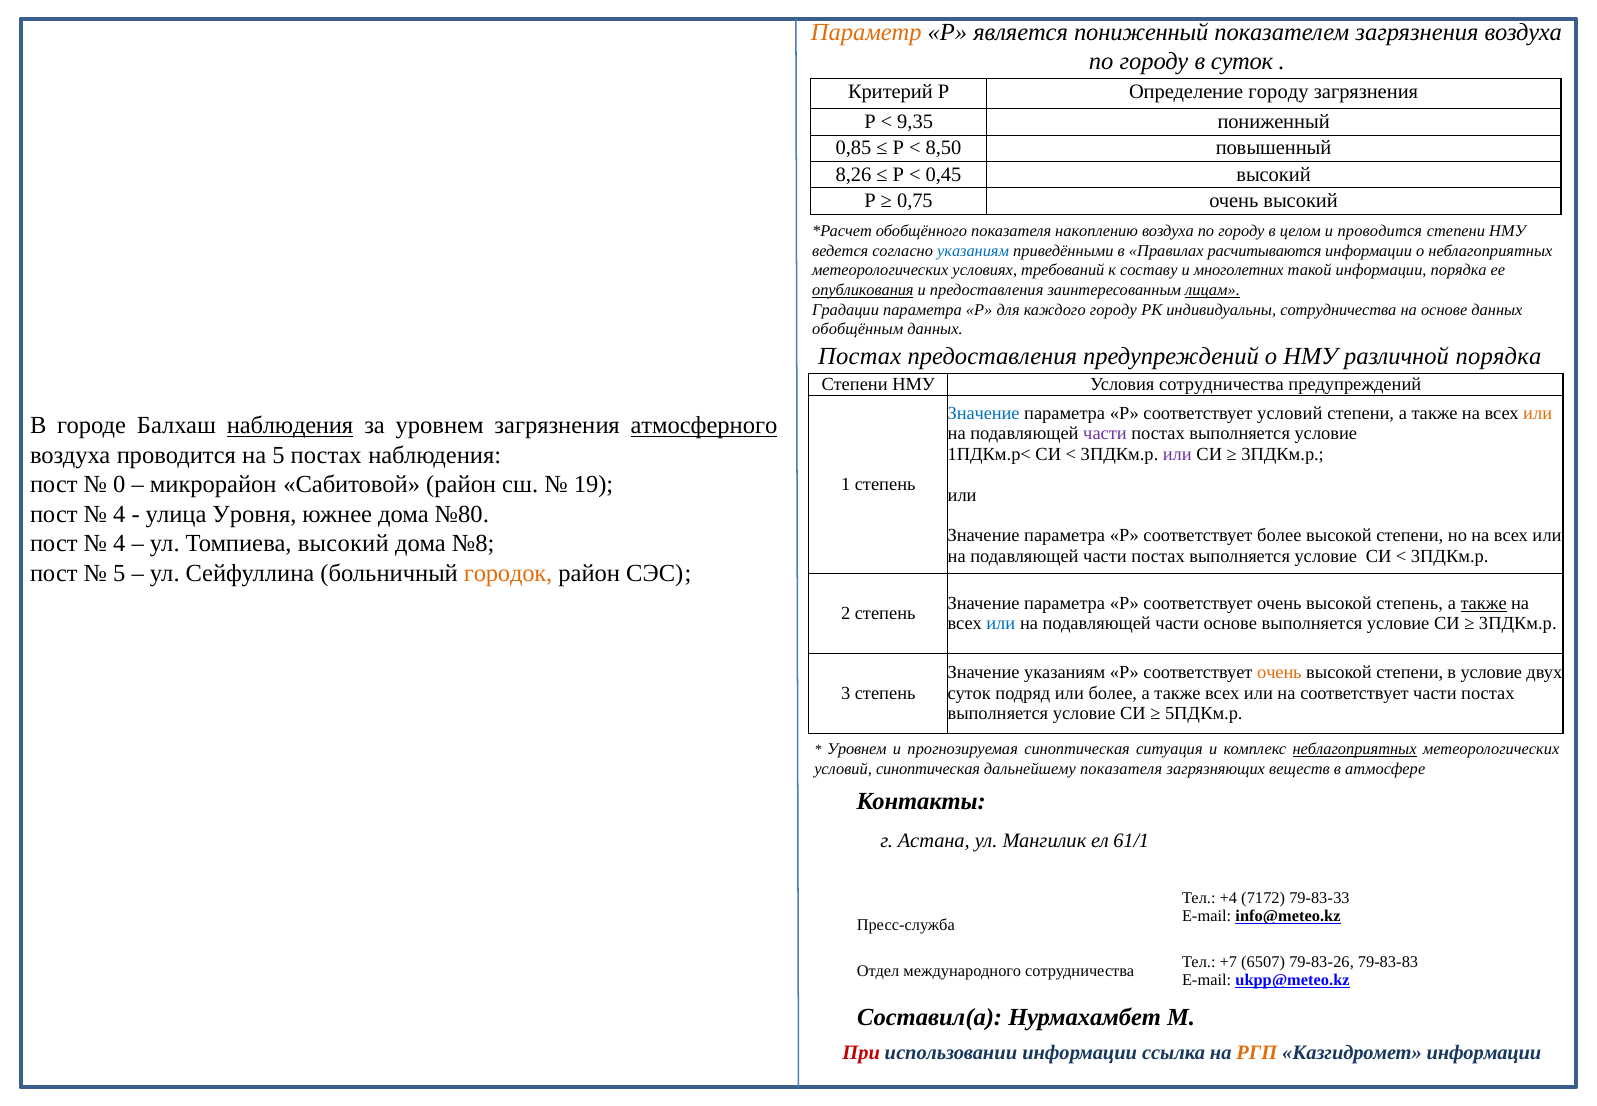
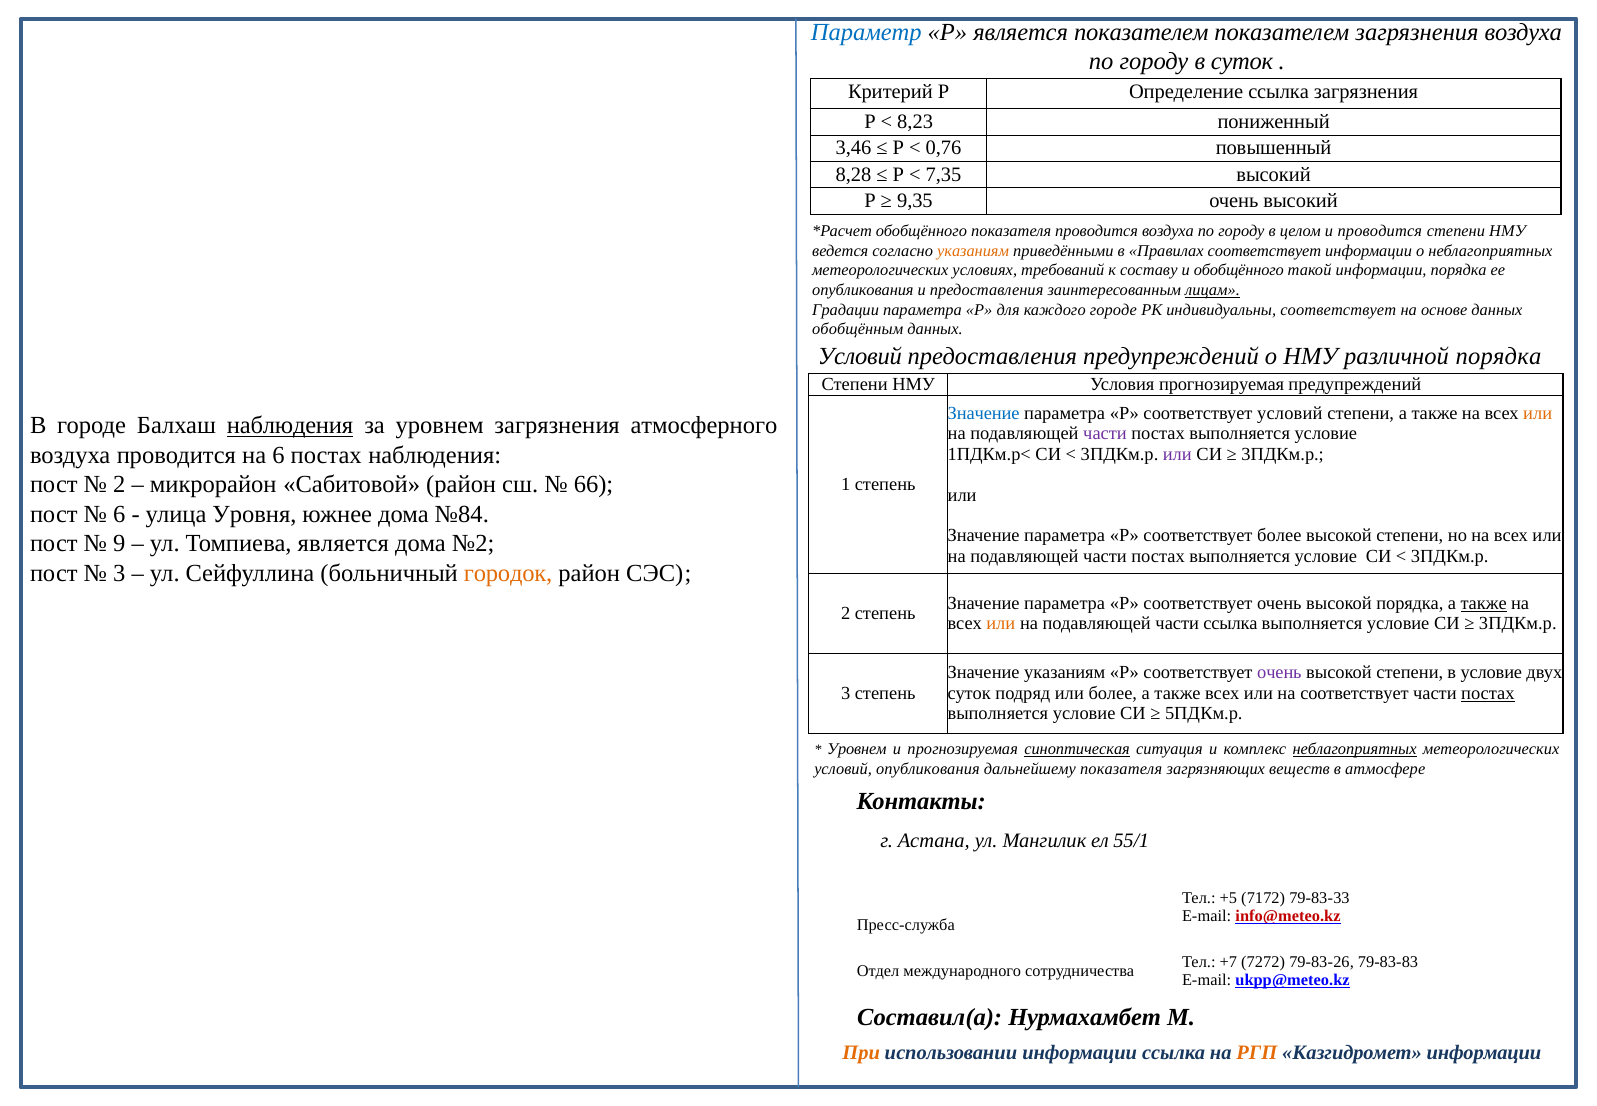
Параметр colour: orange -> blue
является пониженный: пониженный -> показателем
Определение городу: городу -> ссылка
9,35: 9,35 -> 8,23
0,85: 0,85 -> 3,46
8,50: 8,50 -> 0,76
8,26: 8,26 -> 8,28
0,45: 0,45 -> 7,35
0,75: 0,75 -> 9,35
показателя накоплению: накоплению -> проводится
указаниям at (973, 251) colour: blue -> orange
Правилах расчитываются: расчитываются -> соответствует
и многолетних: многолетних -> обобщённого
опубликования at (863, 290) underline: present -> none
каждого городу: городу -> городе
индивидуальны сотрудничества: сотрудничества -> соответствует
Постах at (860, 356): Постах -> Условий
Условия сотрудничества: сотрудничества -> прогнозируемая
атмосферного underline: present -> none
на 5: 5 -> 6
0 at (119, 485): 0 -> 2
19: 19 -> 66
4 at (119, 514): 4 -> 6
№80: №80 -> №84
4 at (119, 543): 4 -> 9
Томпиева высокий: высокий -> является
№8: №8 -> №2
5 at (119, 573): 5 -> 3
высокой степень: степень -> порядка
или at (1001, 623) colour: blue -> orange
части основе: основе -> ссылка
очень at (1279, 673) colour: orange -> purple
постах at (1488, 693) underline: none -> present
синоптическая at (1077, 749) underline: none -> present
условий синоптическая: синоптическая -> опубликования
61/1: 61/1 -> 55/1
+4: +4 -> +5
info@meteo.kz colour: black -> red
6507: 6507 -> 7272
При colour: red -> orange
